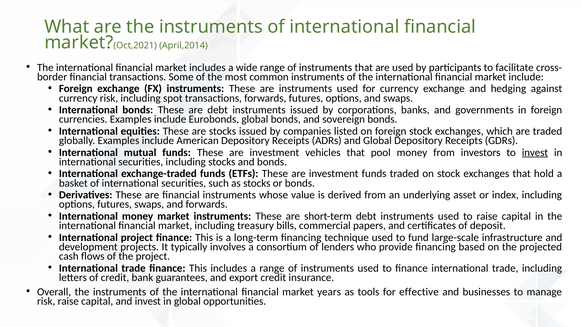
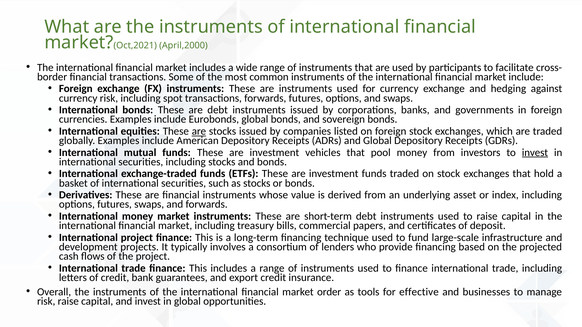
April,2014: April,2014 -> April,2000
are at (199, 131) underline: none -> present
years: years -> order
